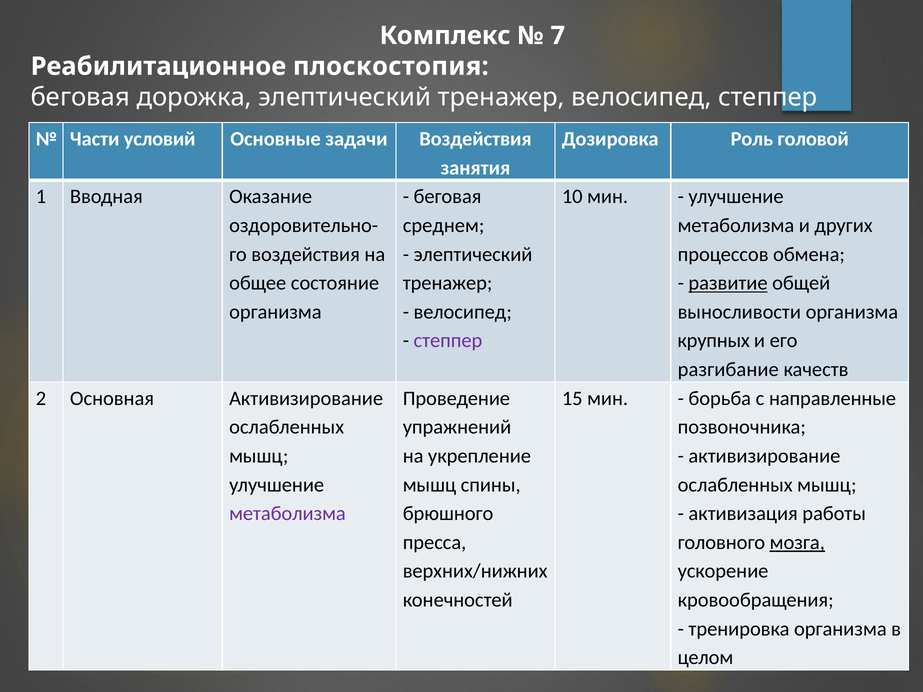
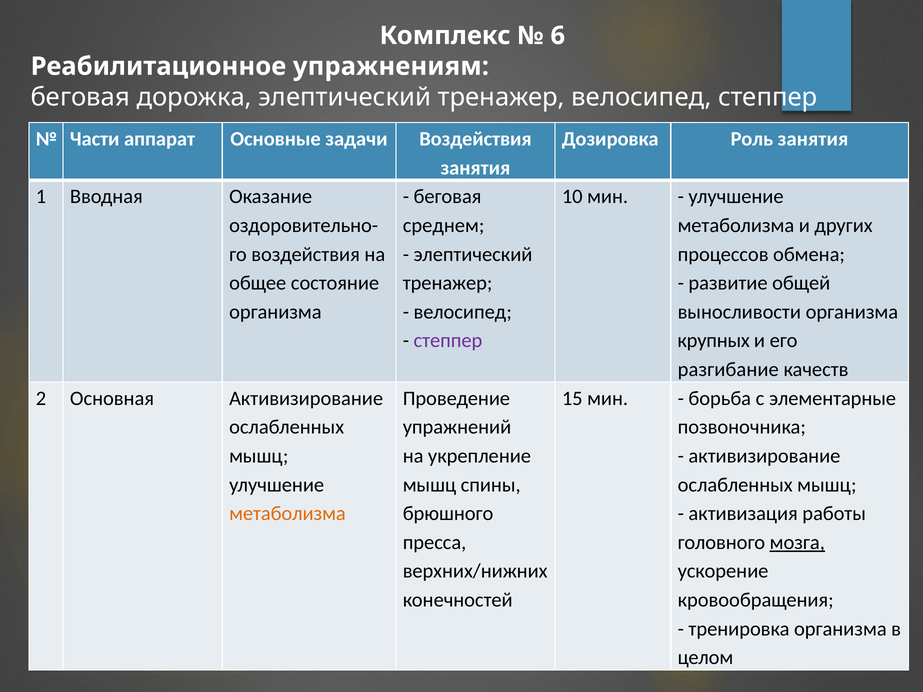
7: 7 -> 6
плоскостопия: плоскостопия -> упражнениям
условий: условий -> аппарат
Роль головой: головой -> занятия
развитие underline: present -> none
направленные: направленные -> элементарные
метаболизма at (287, 514) colour: purple -> orange
